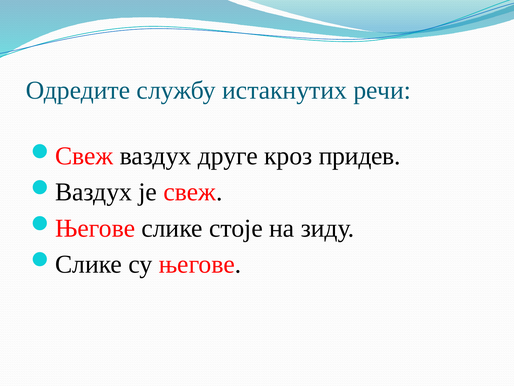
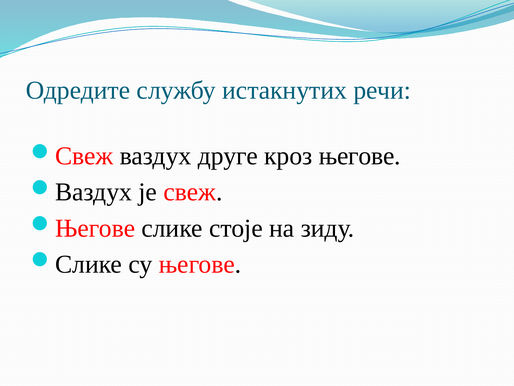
кроз придев: придев -> његове
